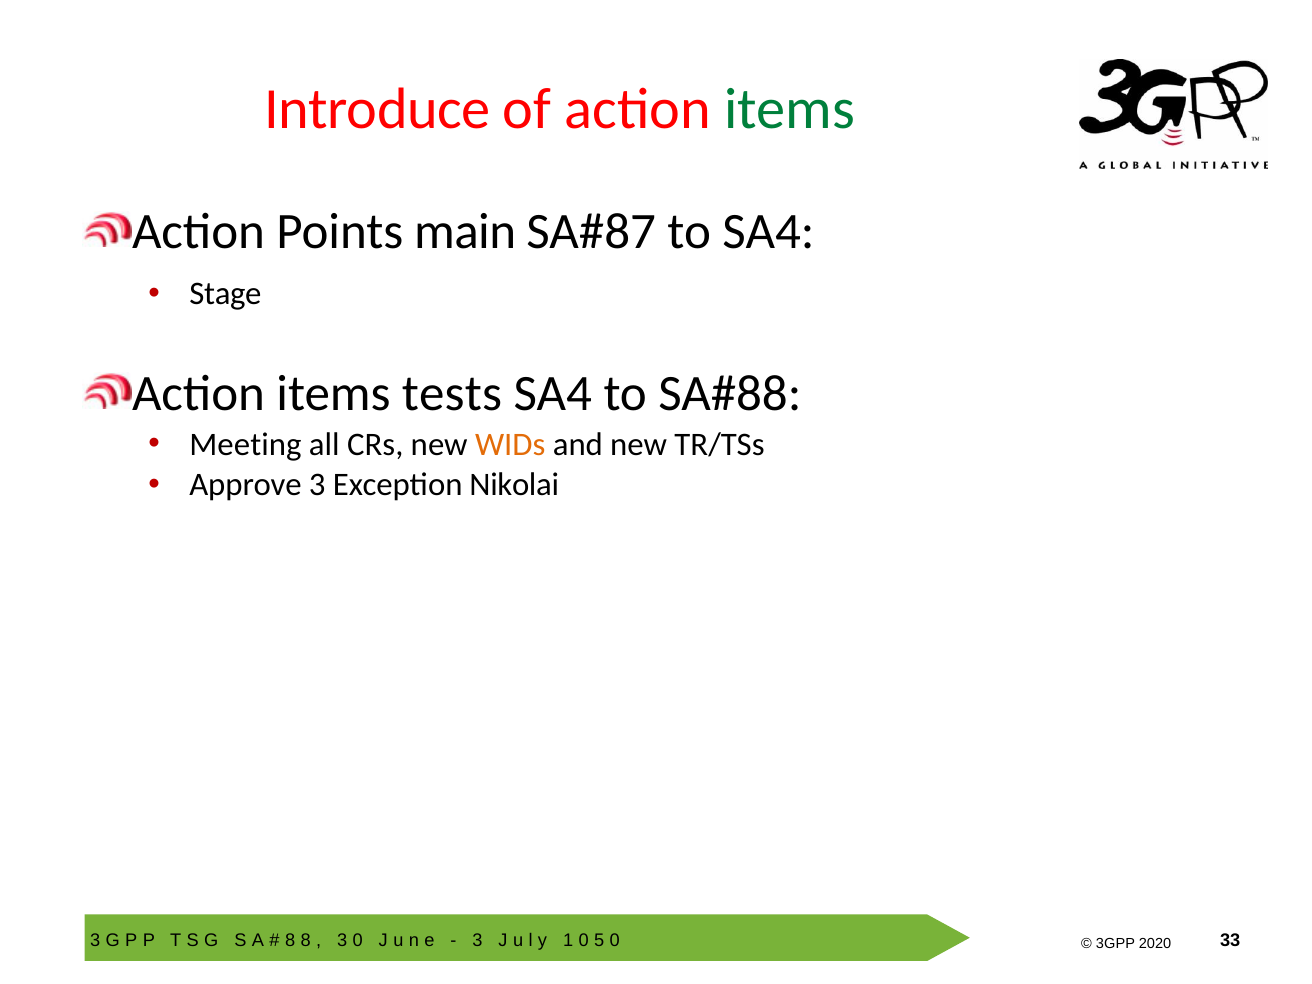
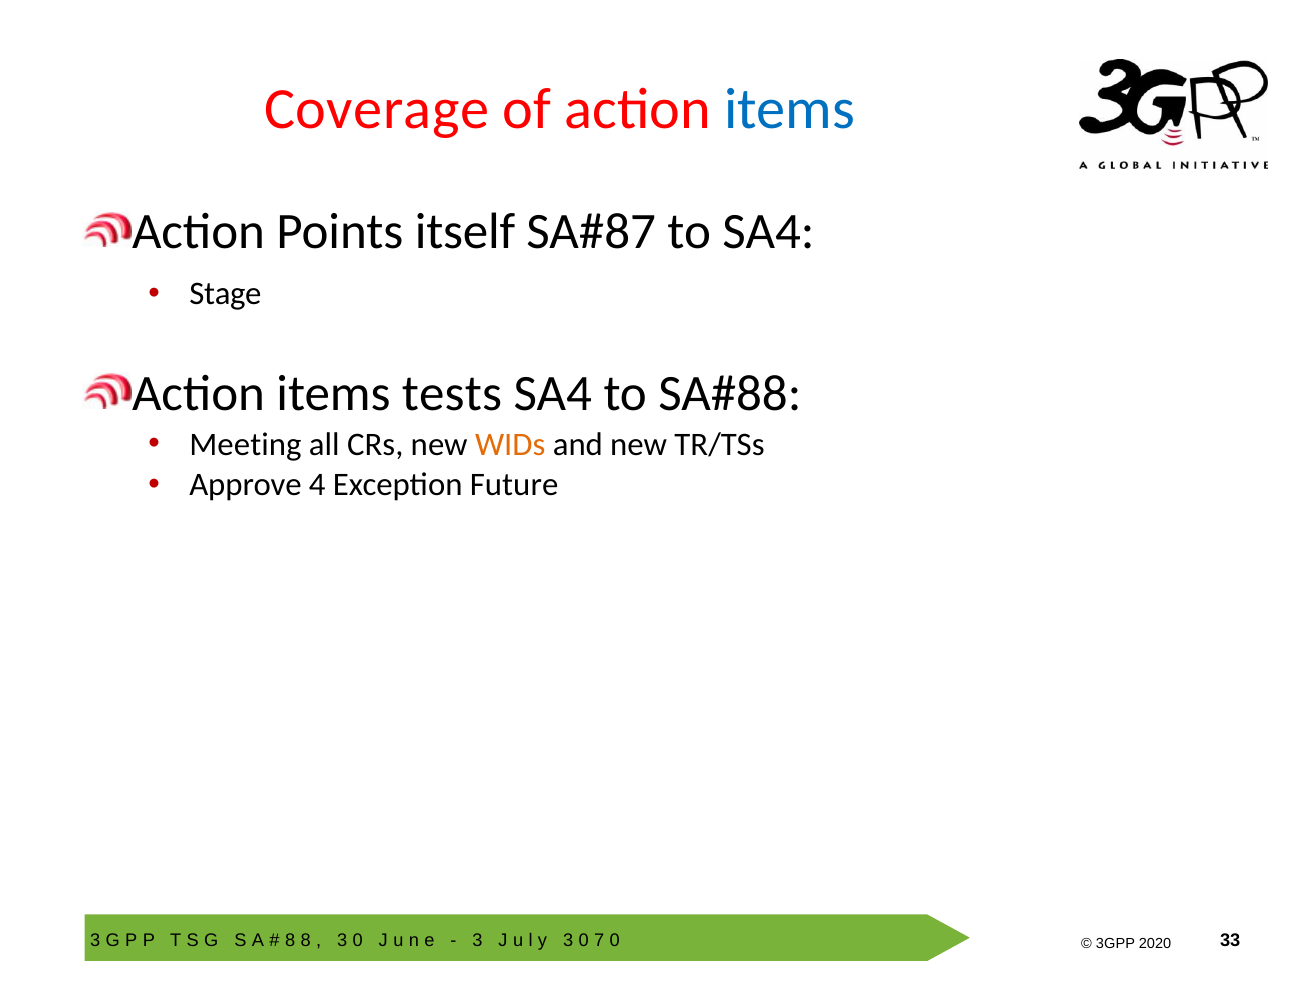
Introduce: Introduce -> Coverage
items at (790, 110) colour: green -> blue
main: main -> itself
Approve 3: 3 -> 4
Nikolai: Nikolai -> Future
1 at (568, 941): 1 -> 3
5: 5 -> 7
